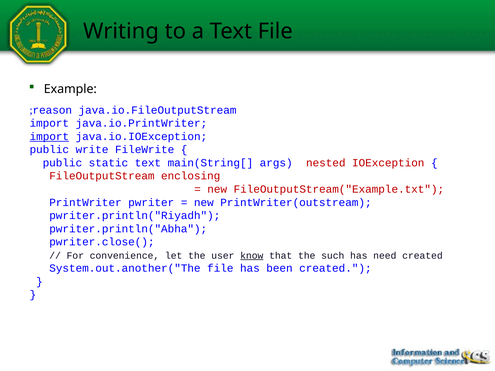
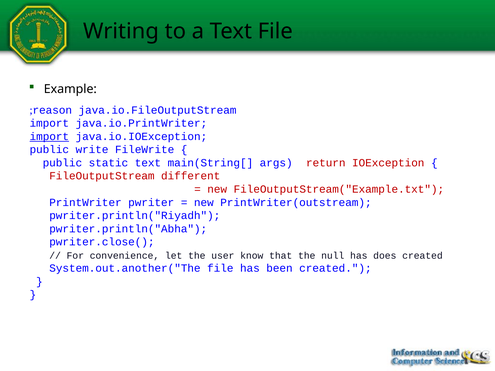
nested: nested -> return
enclosing: enclosing -> different
know underline: present -> none
such: such -> null
need: need -> does
